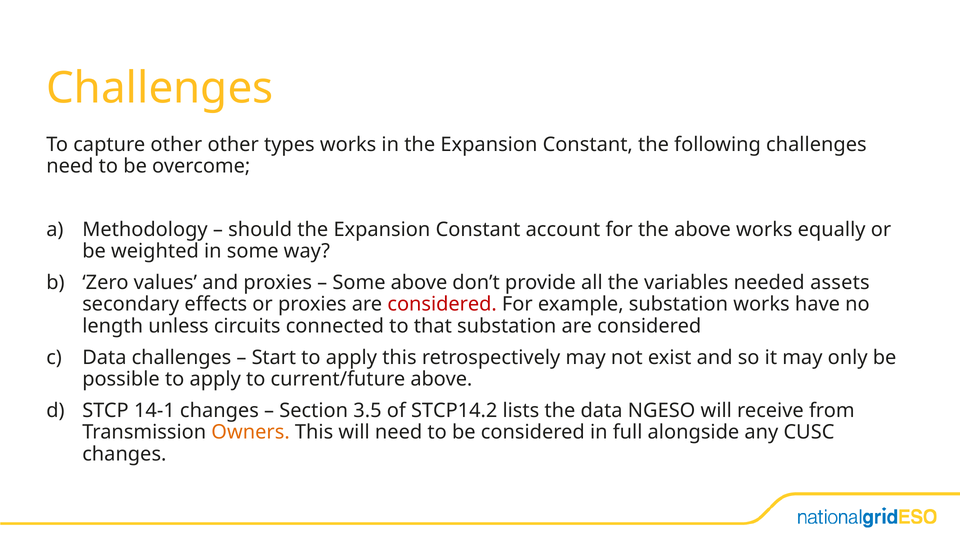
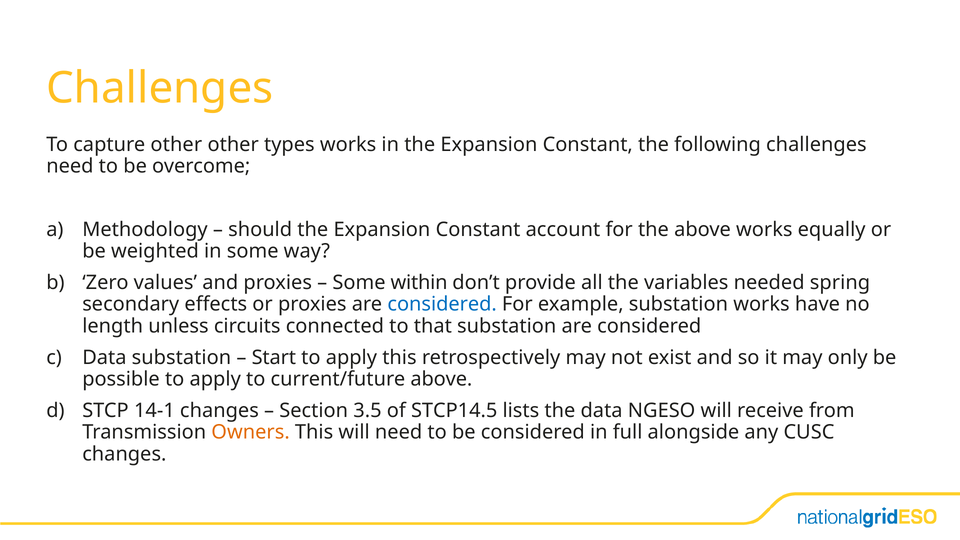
Some above: above -> within
assets: assets -> spring
considered at (442, 304) colour: red -> blue
Data challenges: challenges -> substation
STCP14.2: STCP14.2 -> STCP14.5
